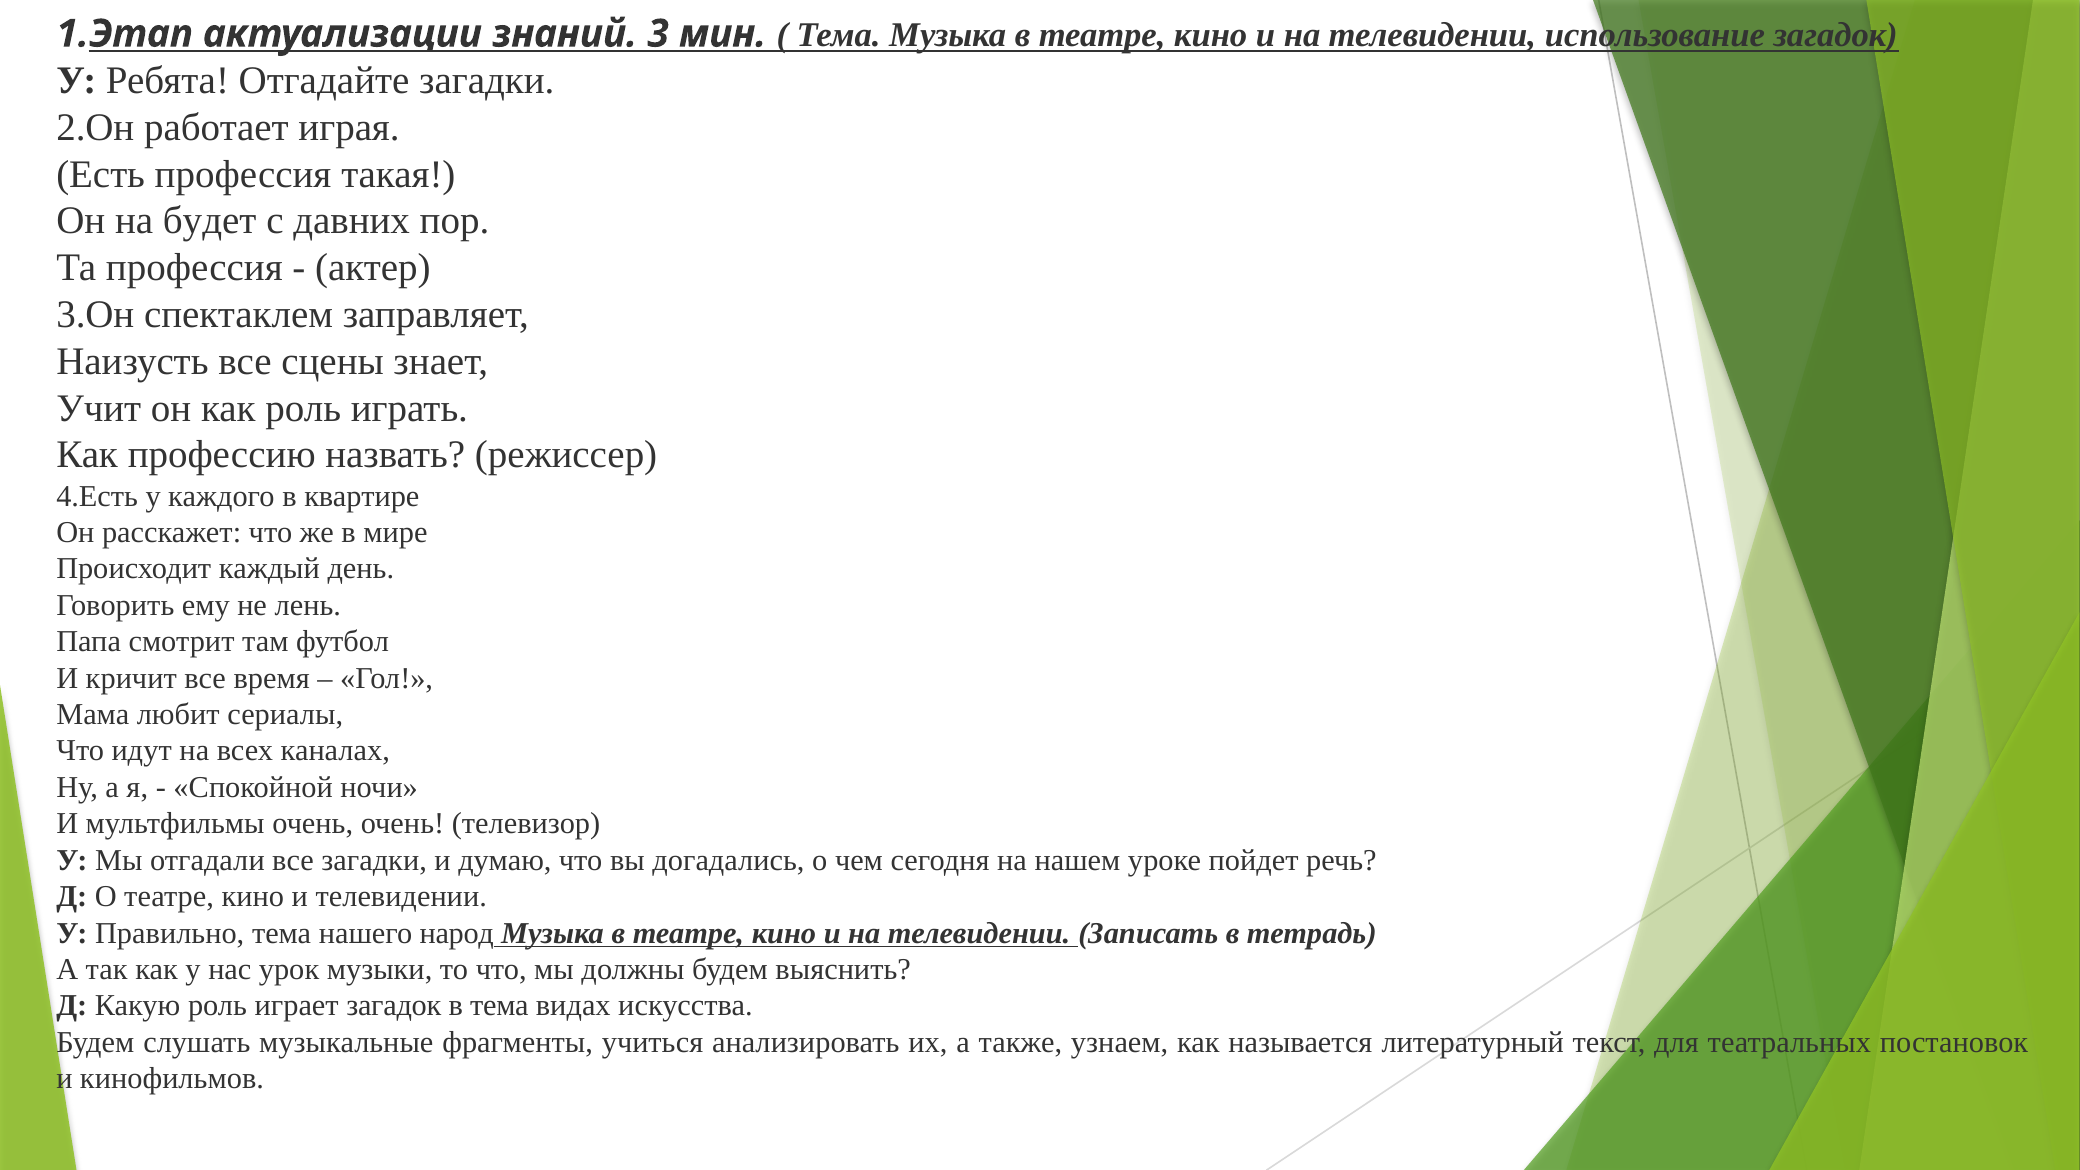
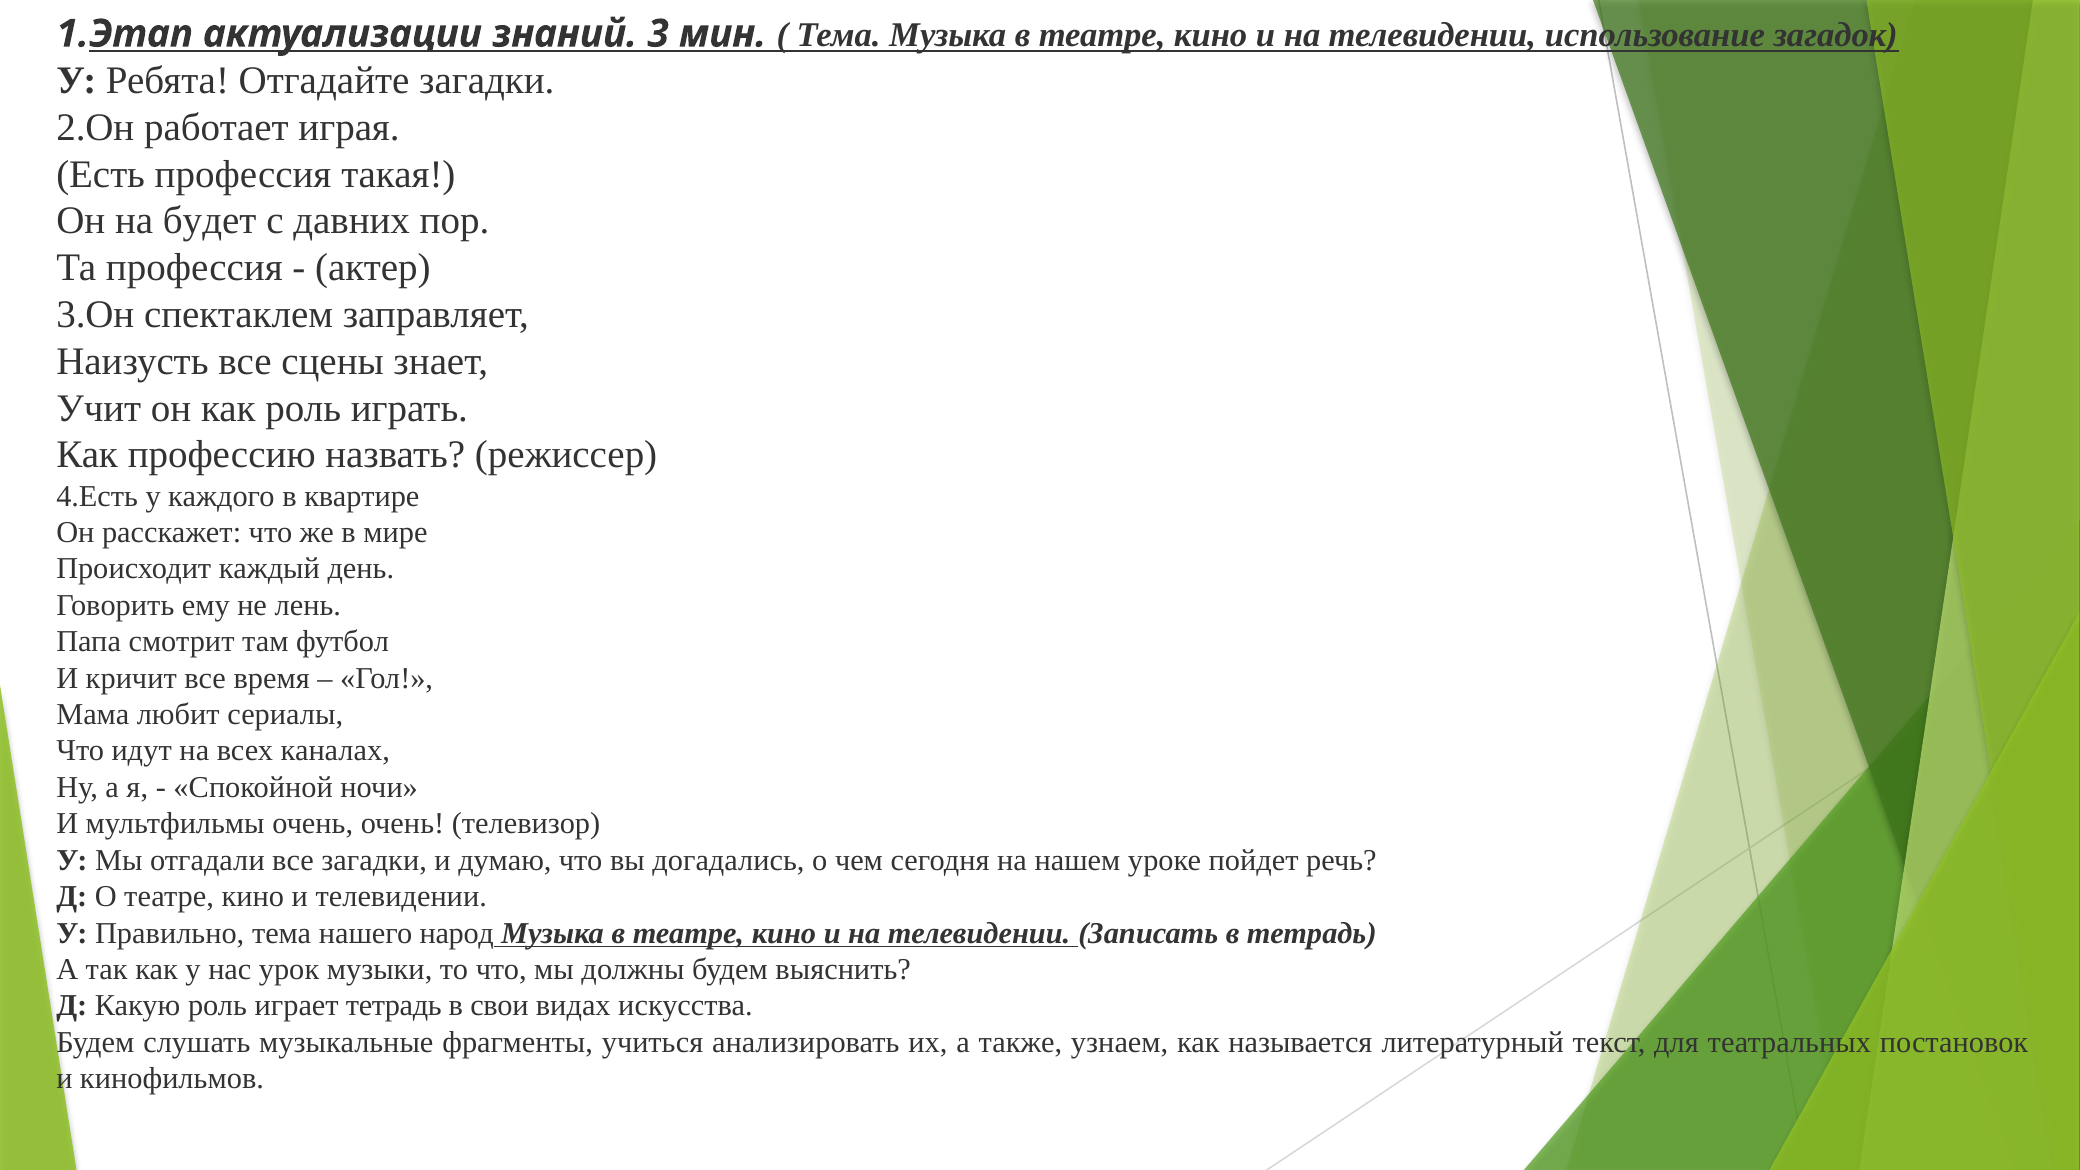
играет загадок: загадок -> тетрадь
в тема: тема -> свои
